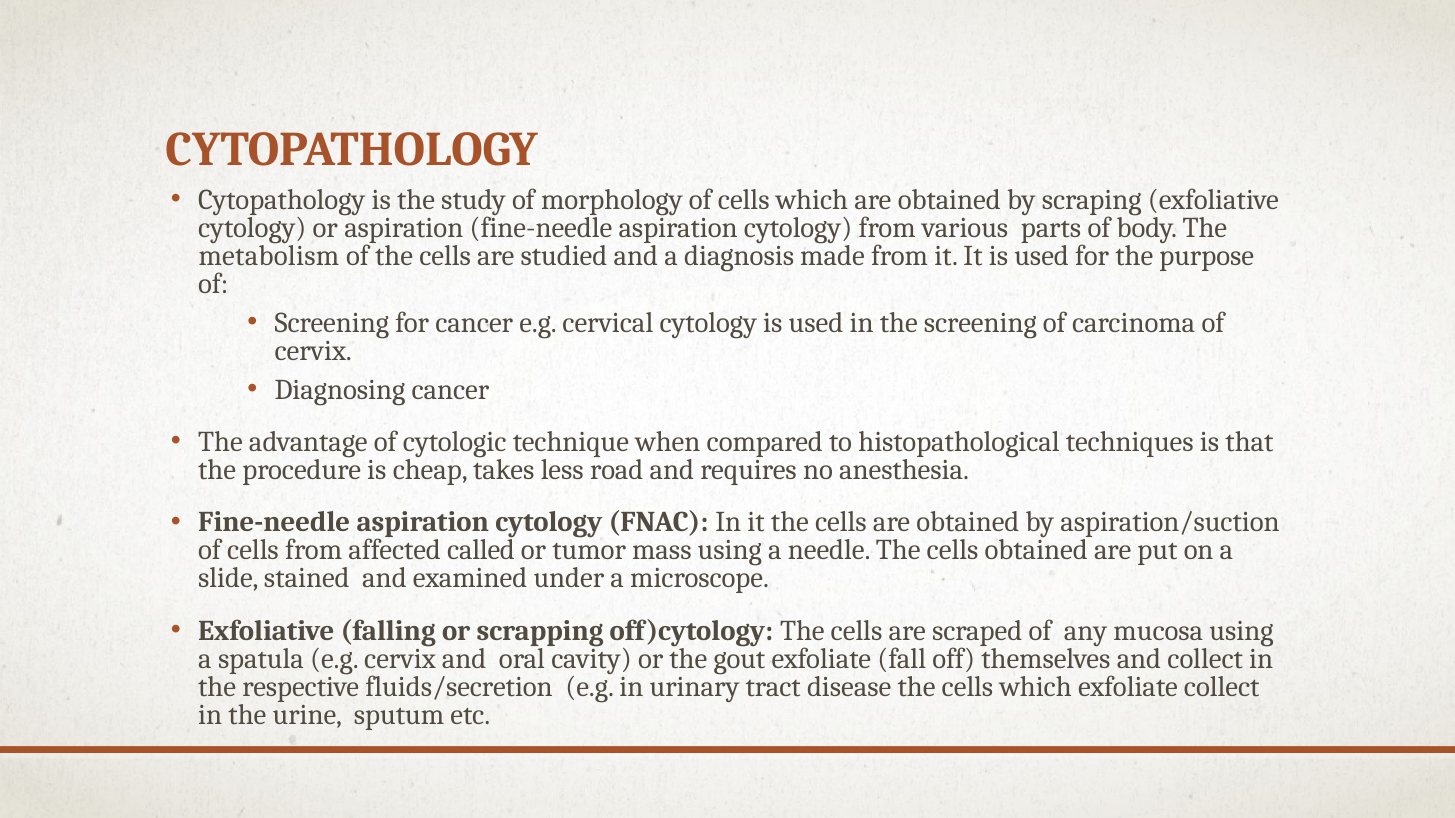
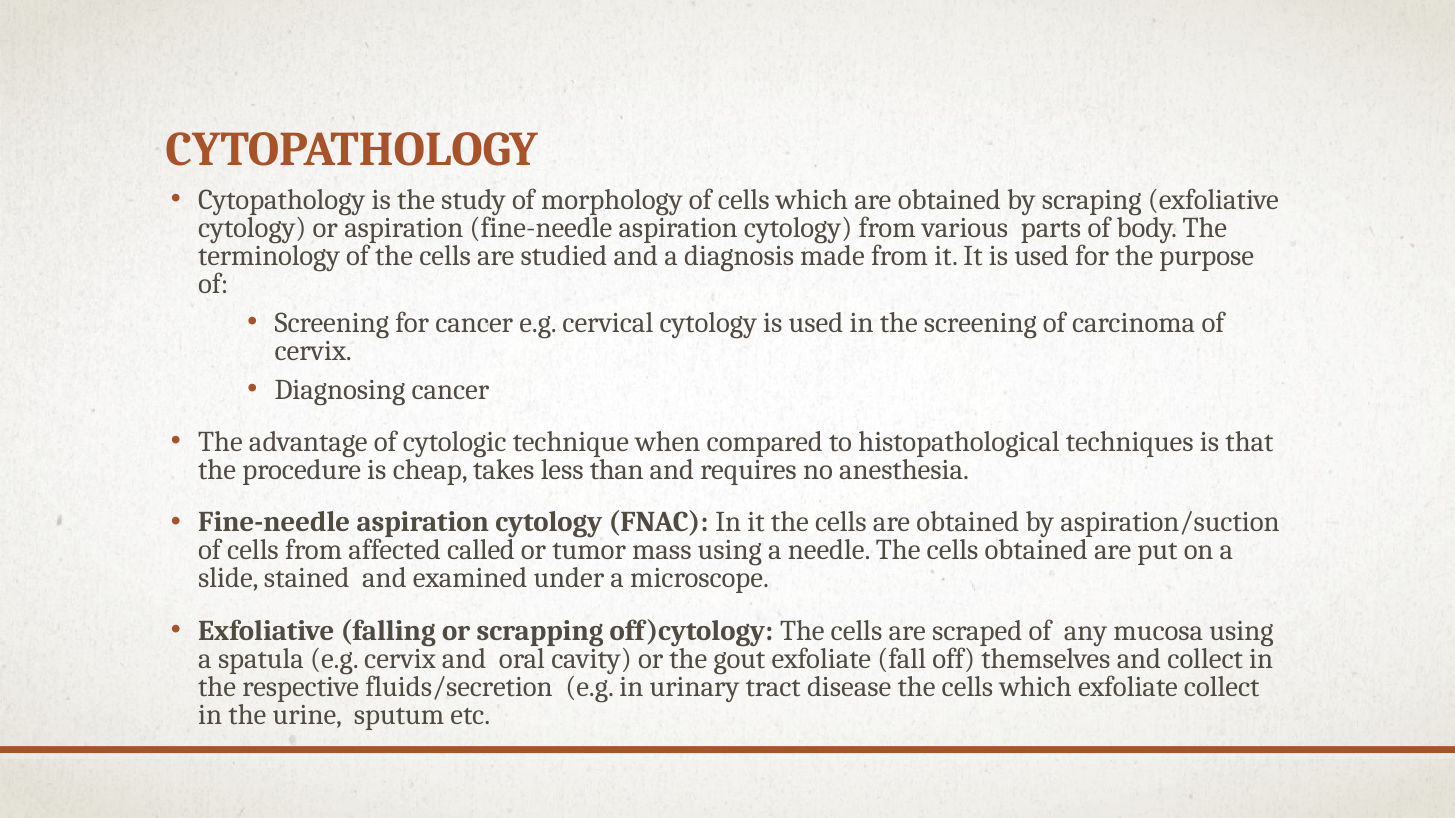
metabolism: metabolism -> terminology
road: road -> than
